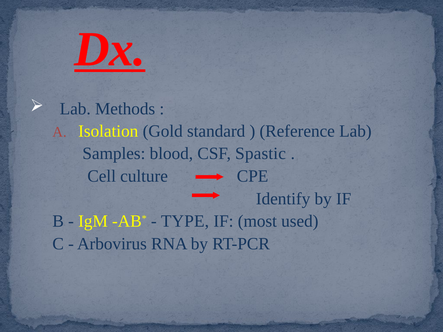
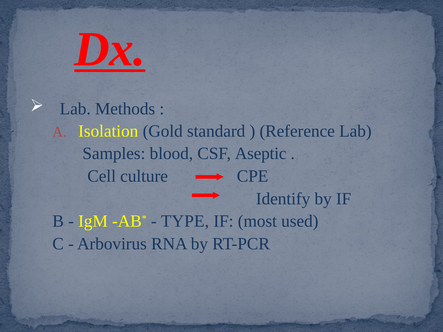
Spastic: Spastic -> Aseptic
